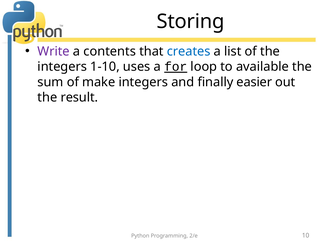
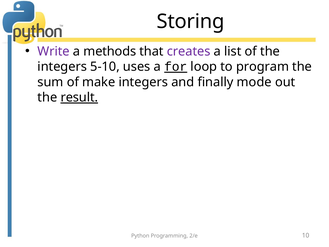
contents: contents -> methods
creates colour: blue -> purple
1-10: 1-10 -> 5-10
available: available -> program
easier: easier -> mode
result underline: none -> present
